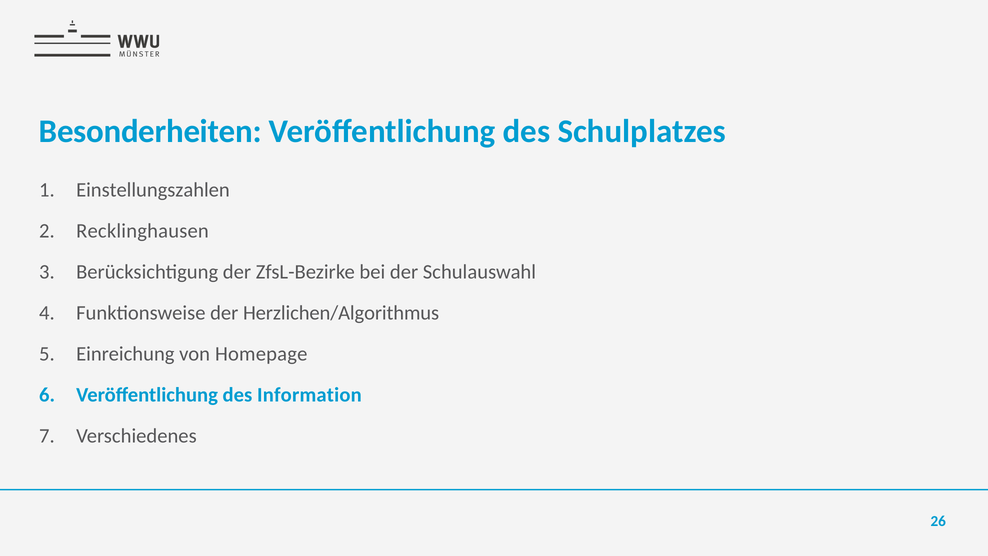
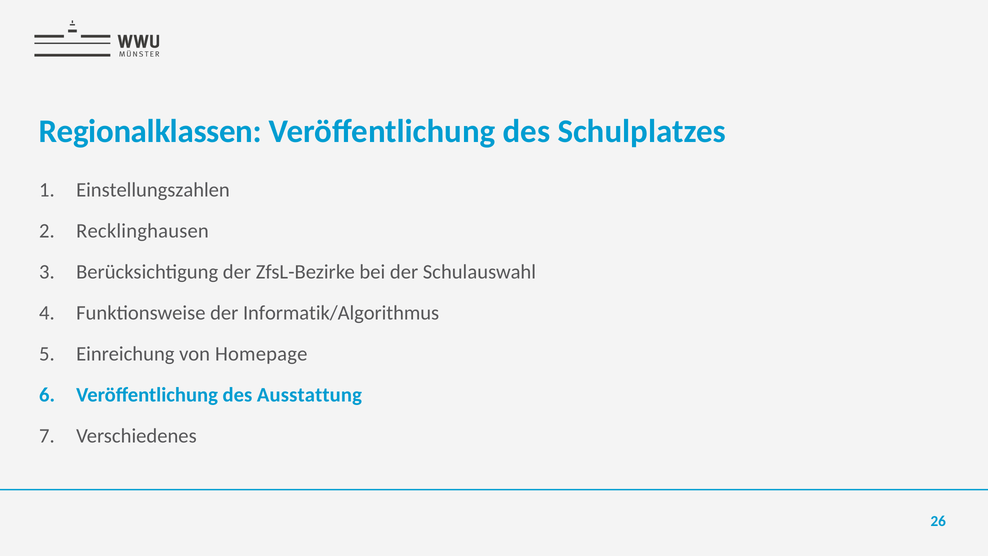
Besonderheiten: Besonderheiten -> Regionalklassen
Herzlichen/Algorithmus: Herzlichen/Algorithmus -> Informatik/Algorithmus
Information: Information -> Ausstattung
